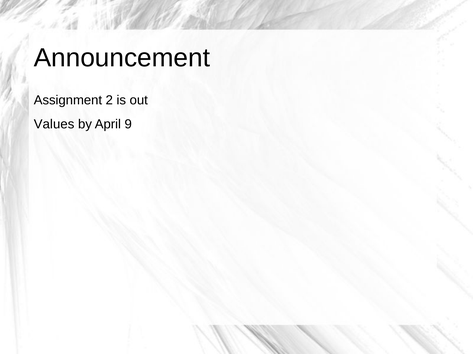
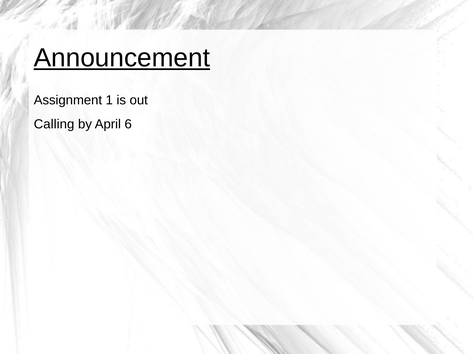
Announcement underline: none -> present
2: 2 -> 1
Values: Values -> Calling
9: 9 -> 6
